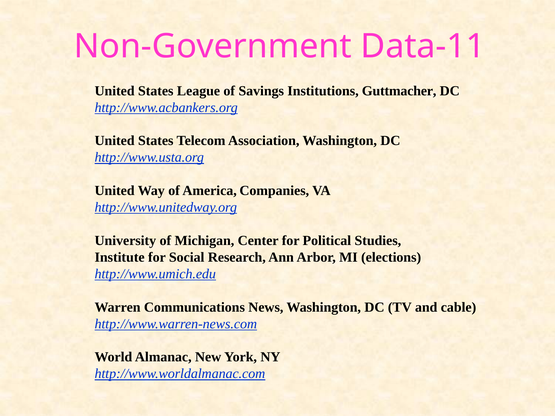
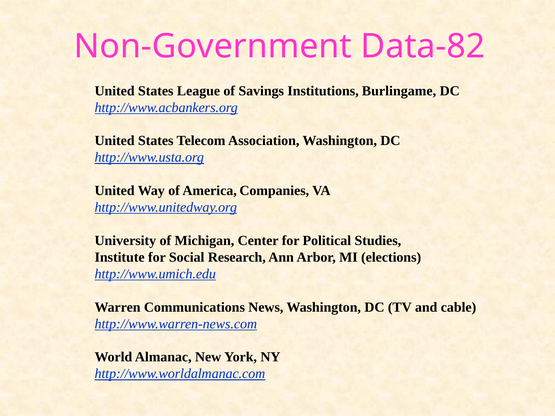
Data-11: Data-11 -> Data-82
Guttmacher: Guttmacher -> Burlingame
